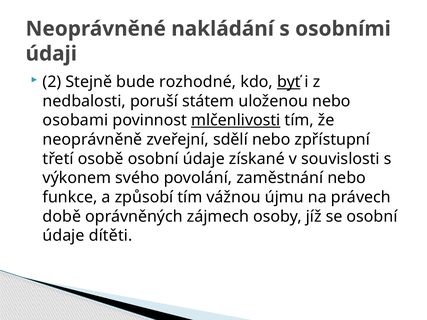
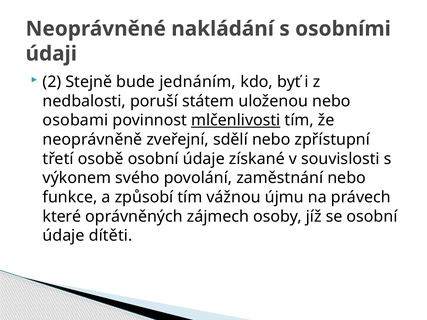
rozhodné: rozhodné -> jednáním
byť underline: present -> none
době: době -> které
